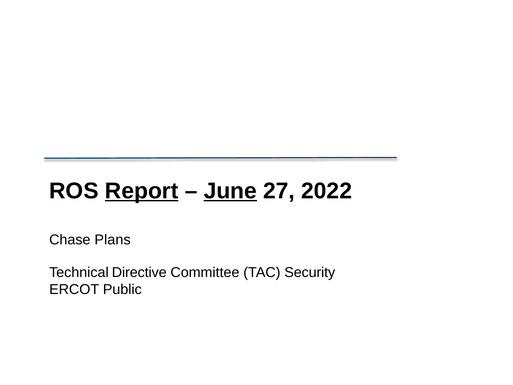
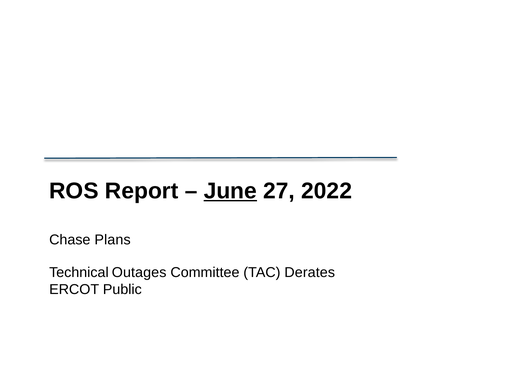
Report underline: present -> none
Directive: Directive -> Outages
Security: Security -> Derates
